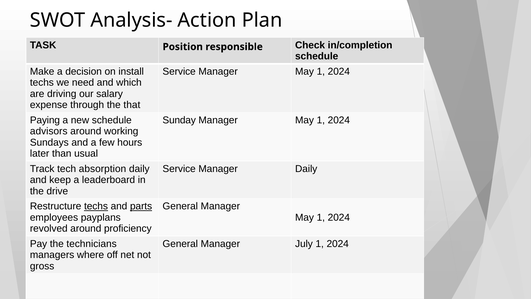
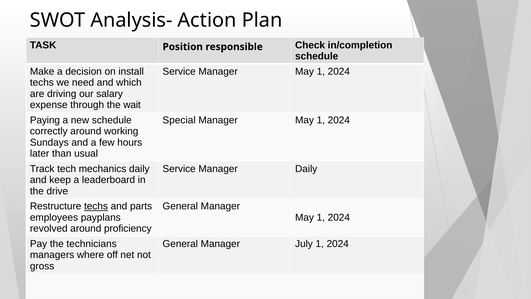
that: that -> wait
Sunday: Sunday -> Special
advisors: advisors -> correctly
absorption: absorption -> mechanics
parts underline: present -> none
